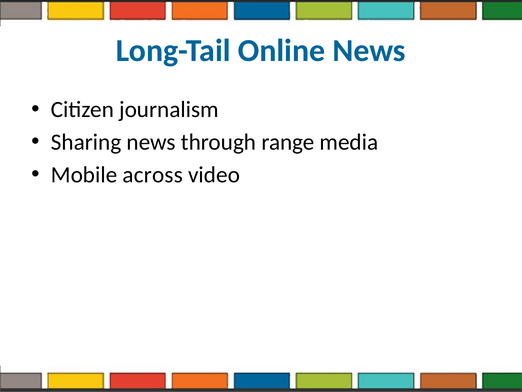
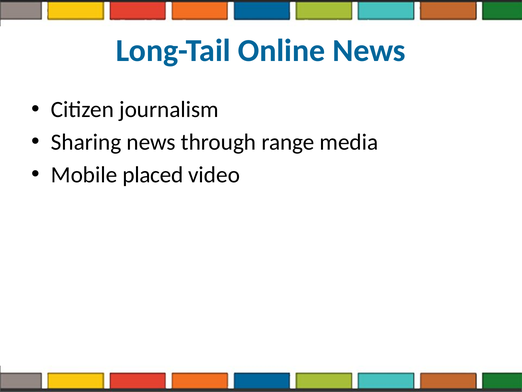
across: across -> placed
